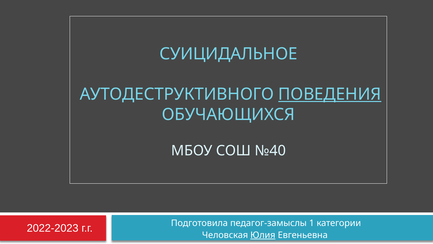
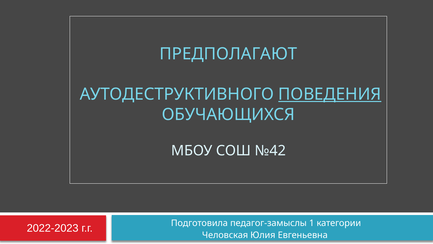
СУИЦИДАЛЬНОЕ: СУИЦИДАЛЬНОЕ -> ПРЕДПОЛАГАЮТ
№40: №40 -> №42
Юлия underline: present -> none
